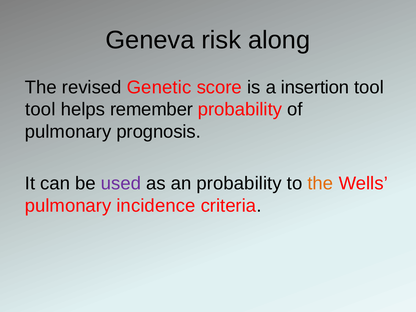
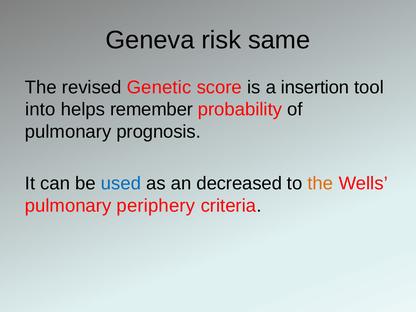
along: along -> same
tool at (40, 109): tool -> into
used colour: purple -> blue
an probability: probability -> decreased
incidence: incidence -> periphery
